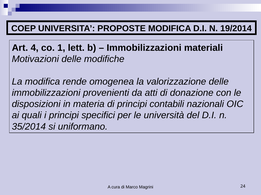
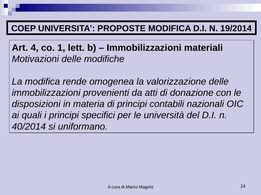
35/2014: 35/2014 -> 40/2014
